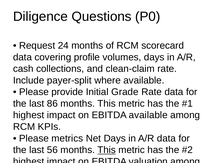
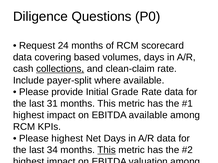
profile: profile -> based
collections underline: none -> present
86: 86 -> 31
Please metrics: metrics -> highest
56: 56 -> 34
